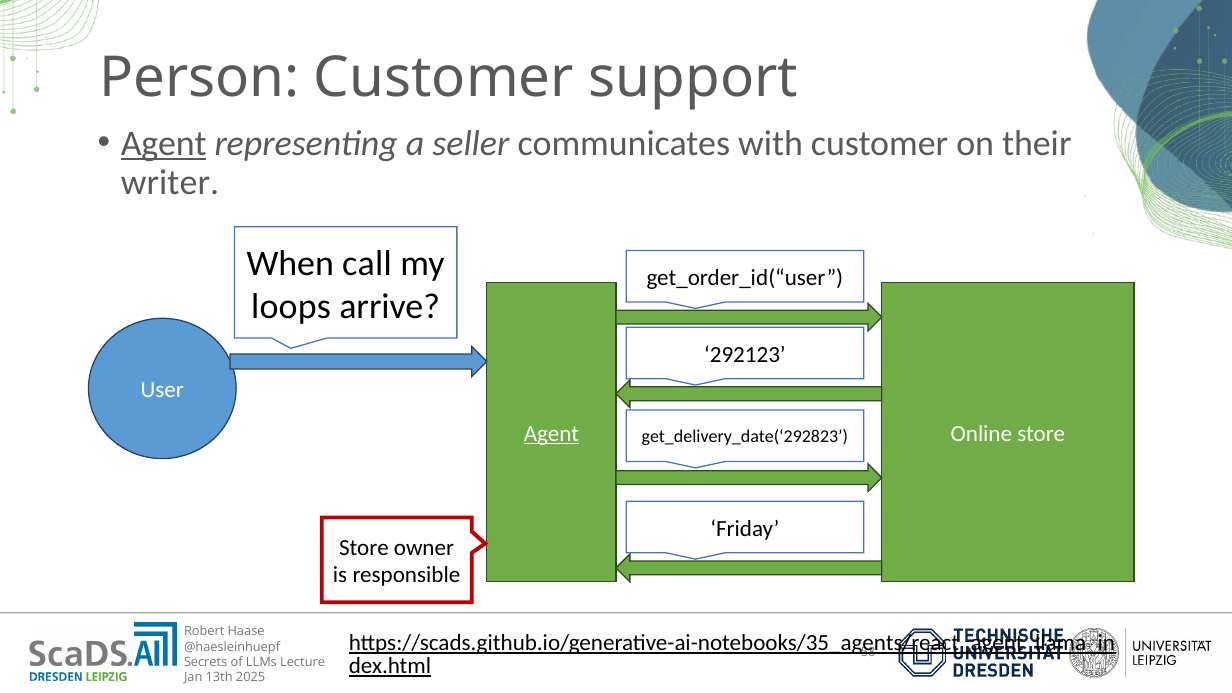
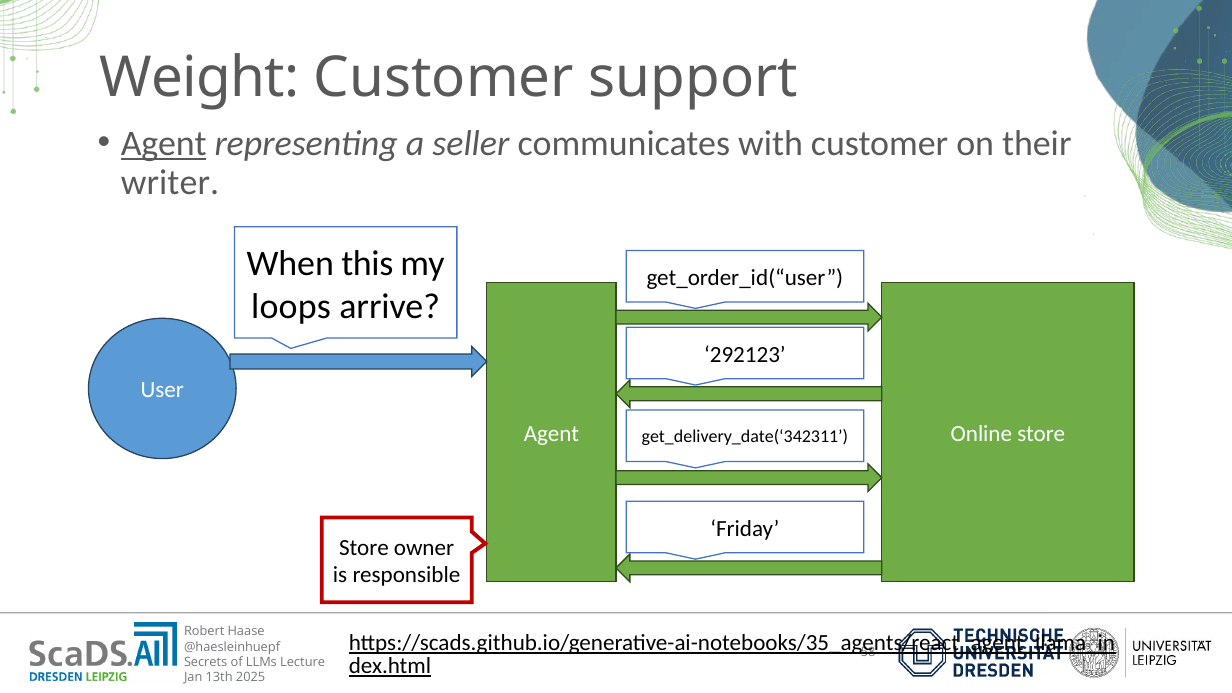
Person: Person -> Weight
call: call -> this
Agent at (551, 434) underline: present -> none
get_delivery_date(‘292823: get_delivery_date(‘292823 -> get_delivery_date(‘342311
